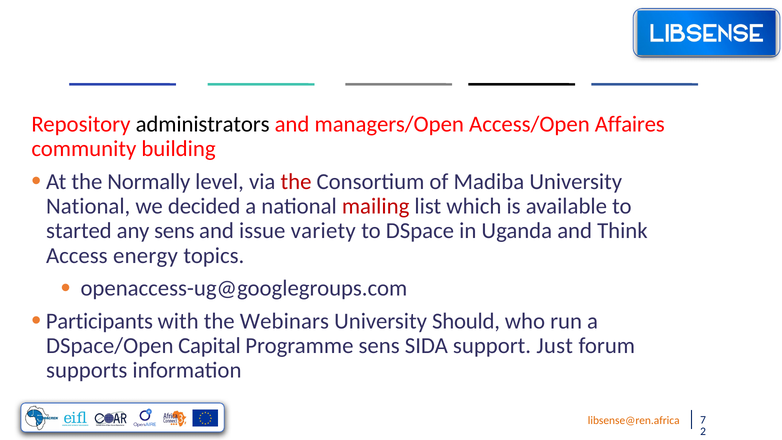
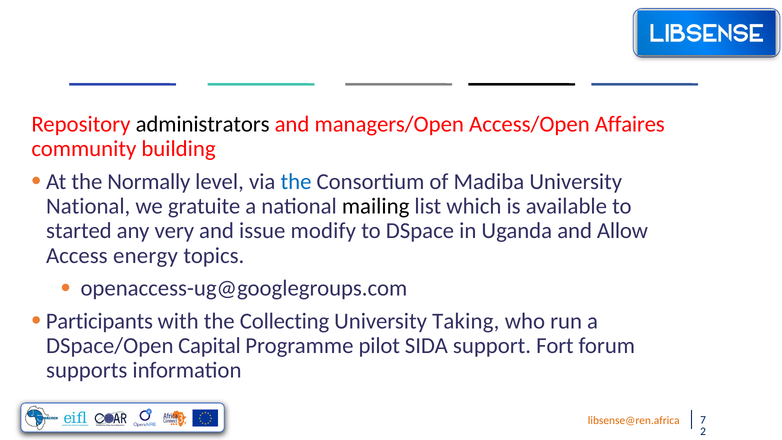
the at (296, 182) colour: red -> blue
decided: decided -> gratuite
mailing colour: red -> black
any sens: sens -> very
variety: variety -> modify
Think: Think -> Allow
Webinars: Webinars -> Collecting
Should: Should -> Taking
Programme sens: sens -> pilot
Just: Just -> Fort
